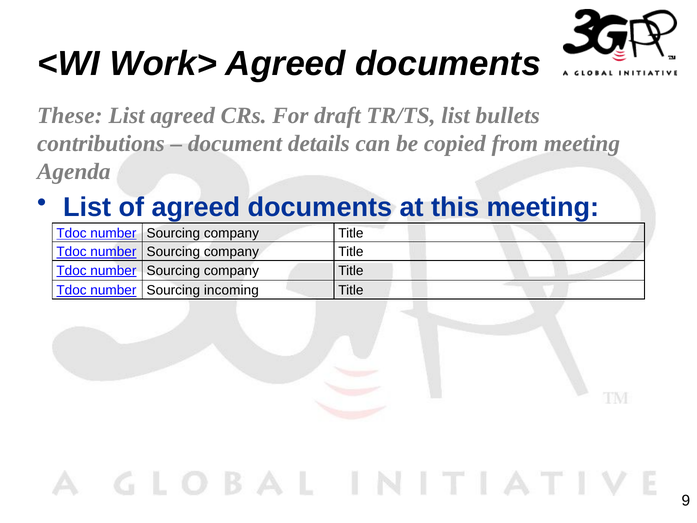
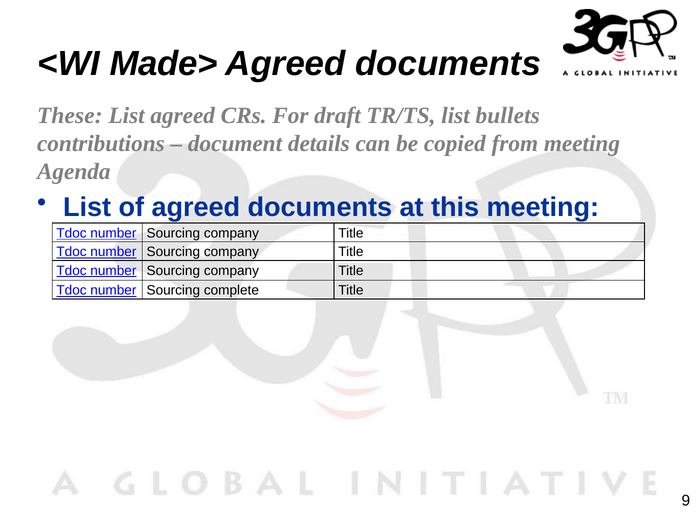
Work>: Work> -> Made>
incoming: incoming -> complete
